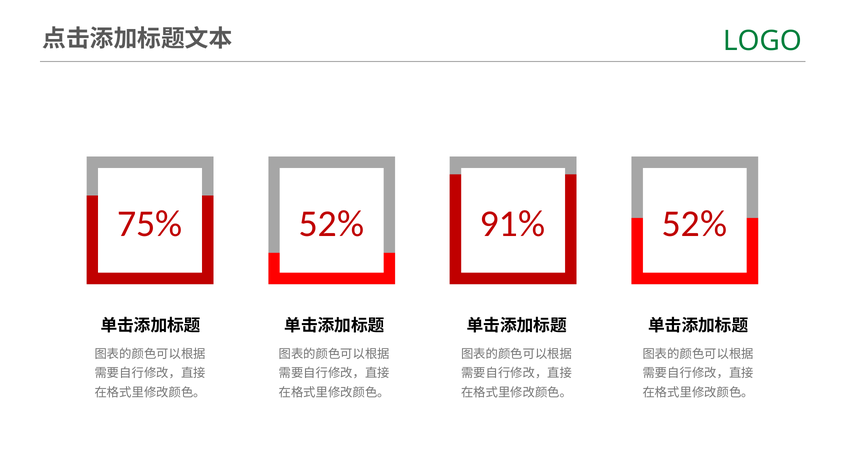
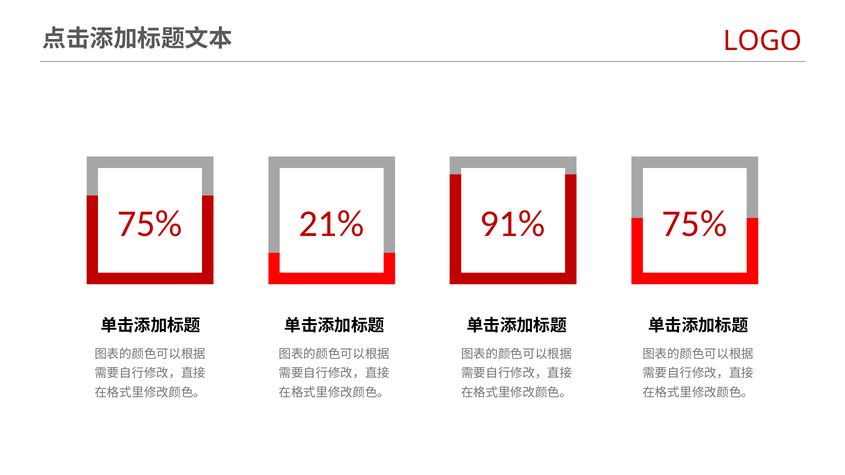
LOGO colour: green -> red
75% 52%: 52% -> 21%
91% 52%: 52% -> 75%
